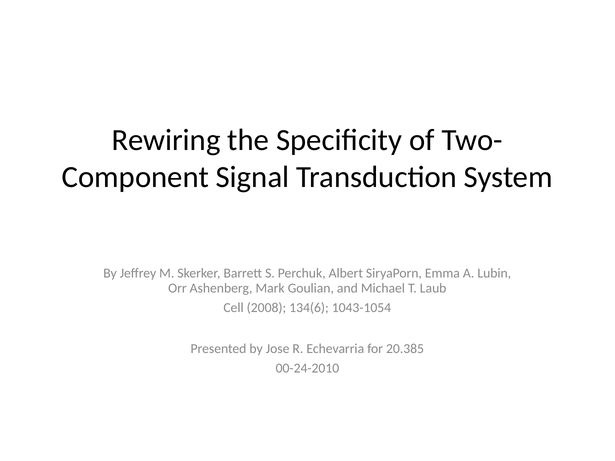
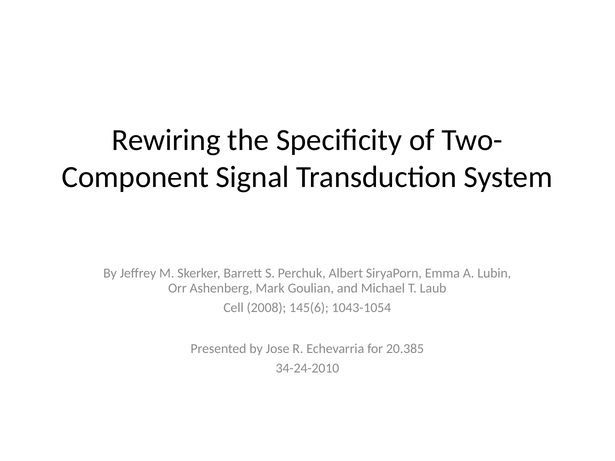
134(6: 134(6 -> 145(6
00-24-2010: 00-24-2010 -> 34-24-2010
